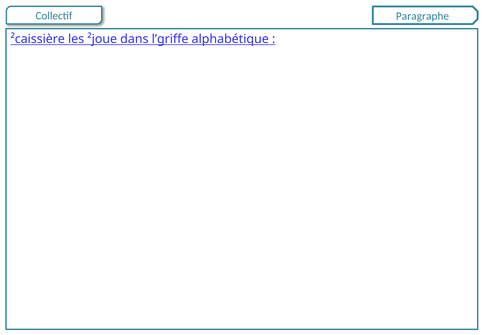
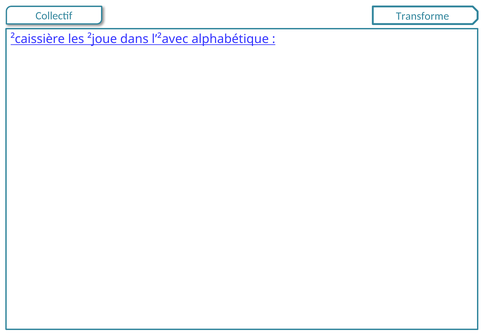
Paragraphe: Paragraphe -> Transforme
l’griffe: l’griffe -> l’²avec
